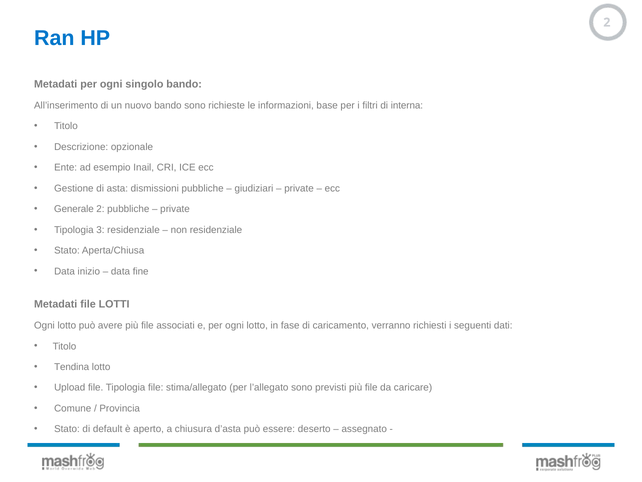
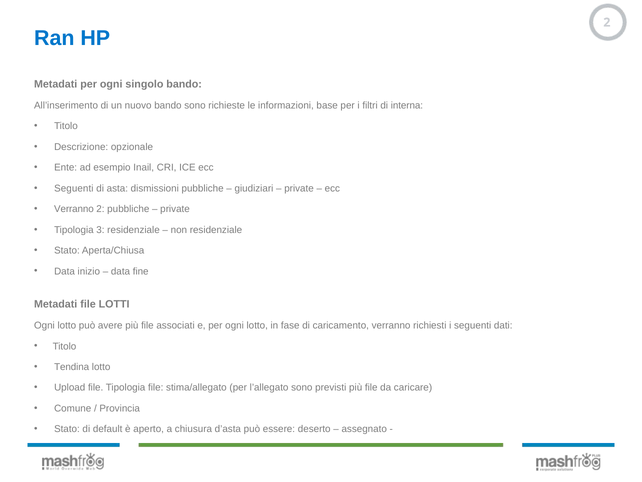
Gestione at (74, 188): Gestione -> Seguenti
Generale at (74, 209): Generale -> Verranno
